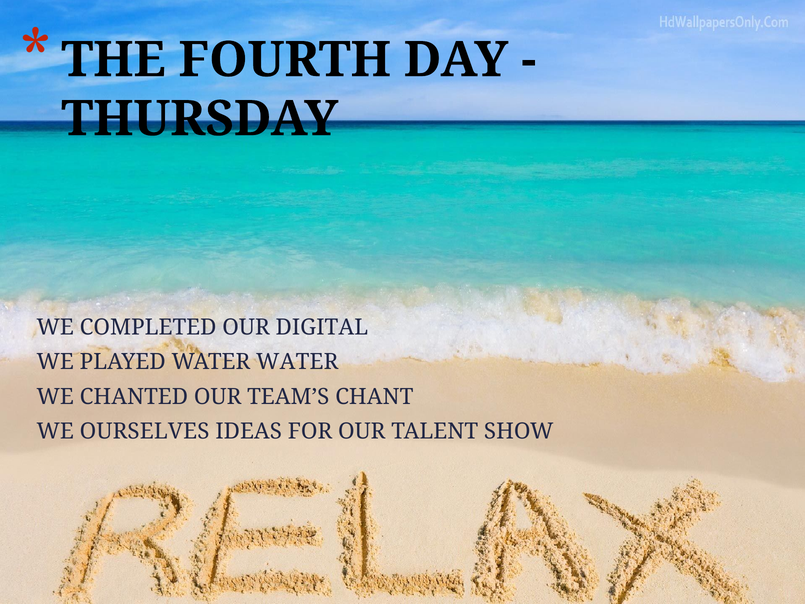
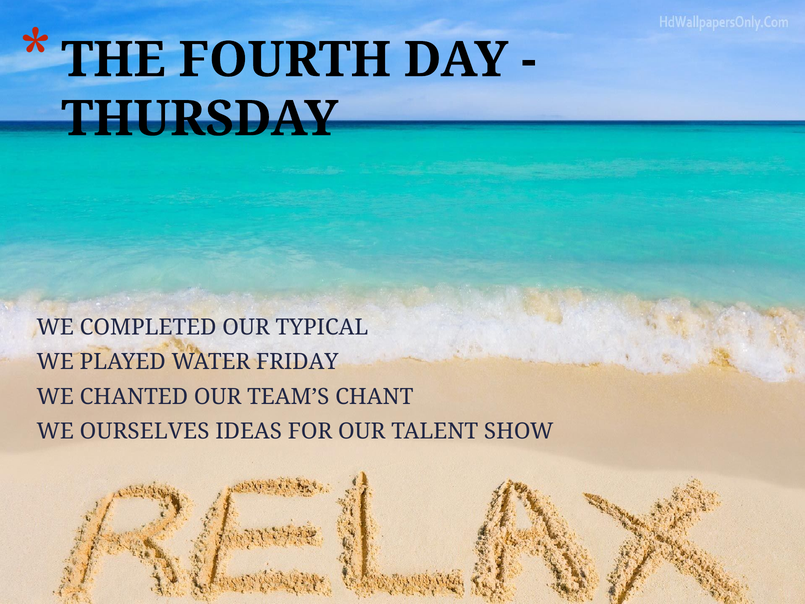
DIGITAL: DIGITAL -> TYPICAL
WATER WATER: WATER -> FRIDAY
